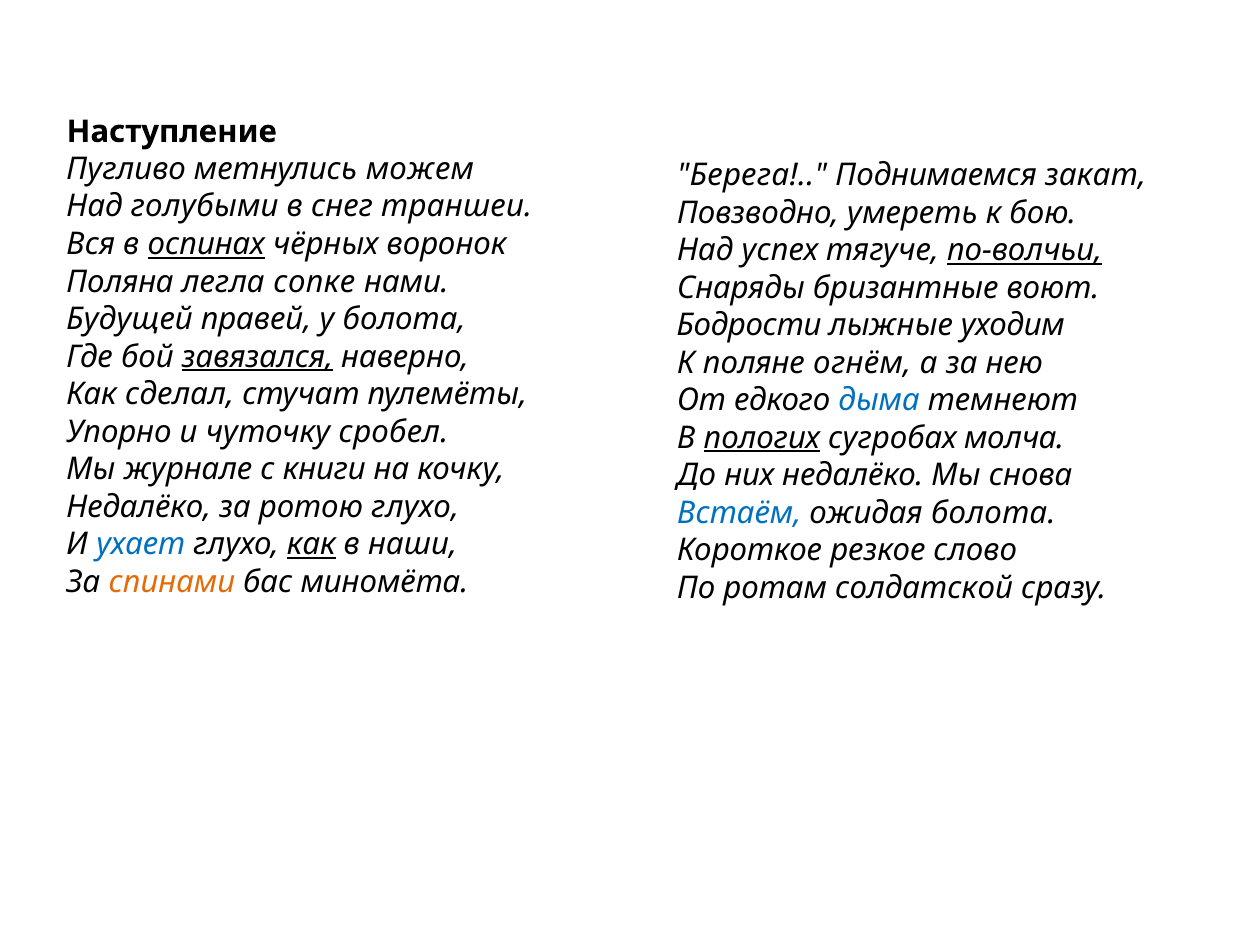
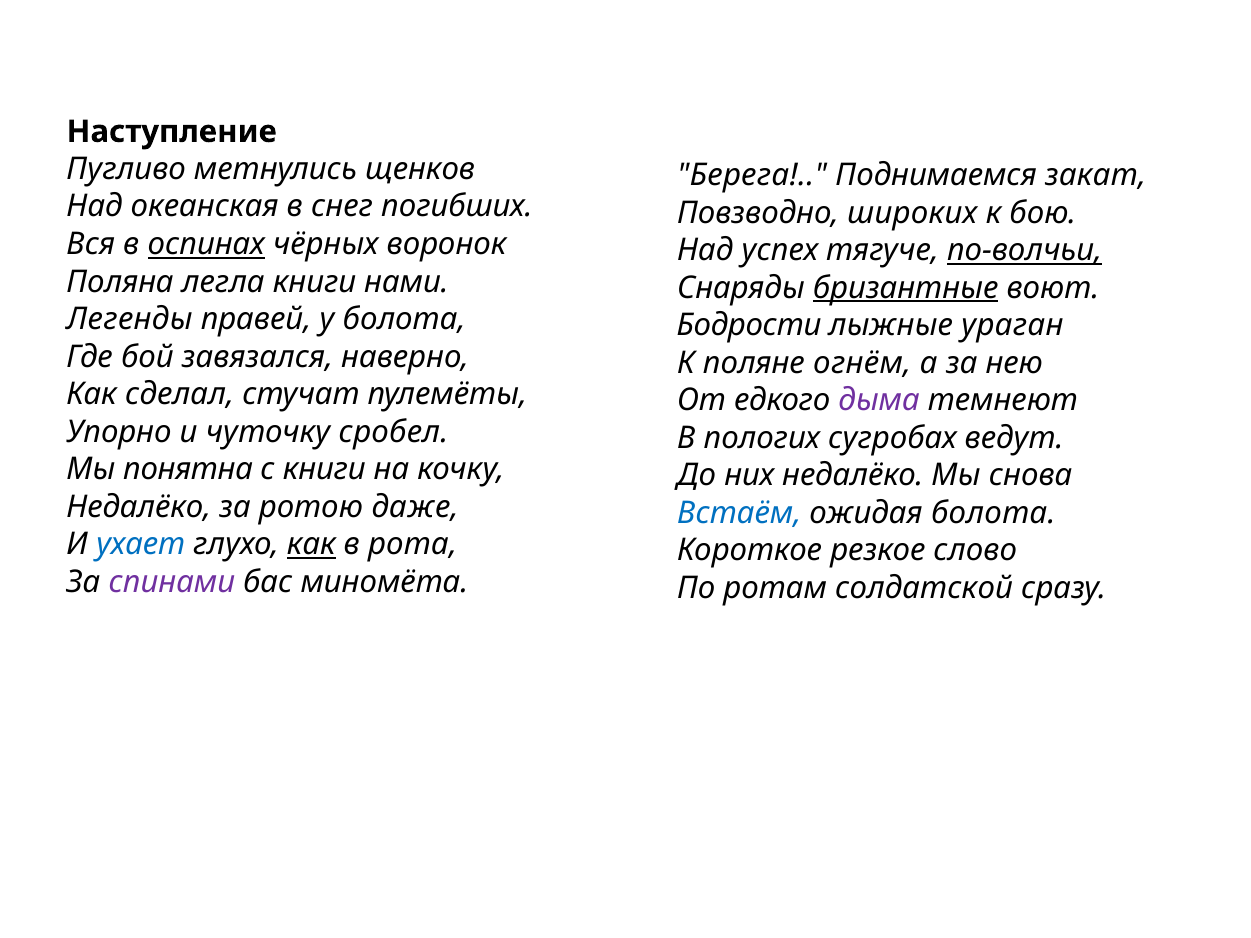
можем: можем -> щенков
голубыми: голубыми -> океанская
траншеи: траншеи -> погибших
умереть: умереть -> широких
легла сопке: сопке -> книги
бризантные underline: none -> present
Будущей: Будущей -> Легенды
уходим: уходим -> ураган
завязался underline: present -> none
дыма colour: blue -> purple
пологих underline: present -> none
молча: молча -> ведут
журнале: журнале -> понятна
ротою глухо: глухо -> даже
наши: наши -> рота
спинами colour: orange -> purple
